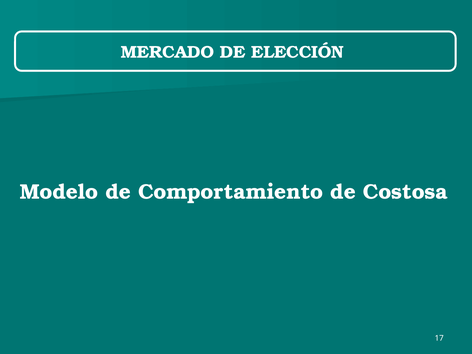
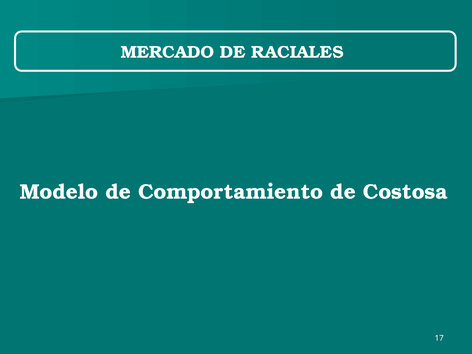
ELECCIÓN: ELECCIÓN -> RACIALES
